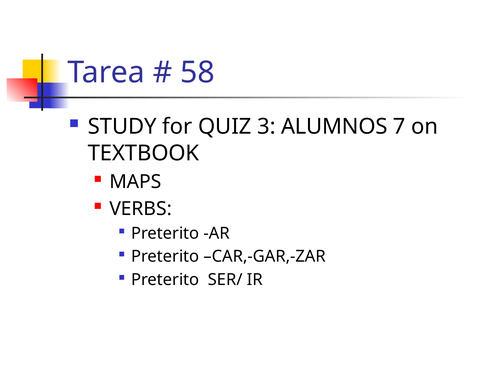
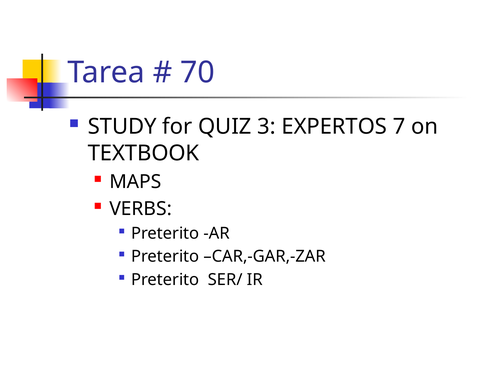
58: 58 -> 70
ALUMNOS: ALUMNOS -> EXPERTOS
